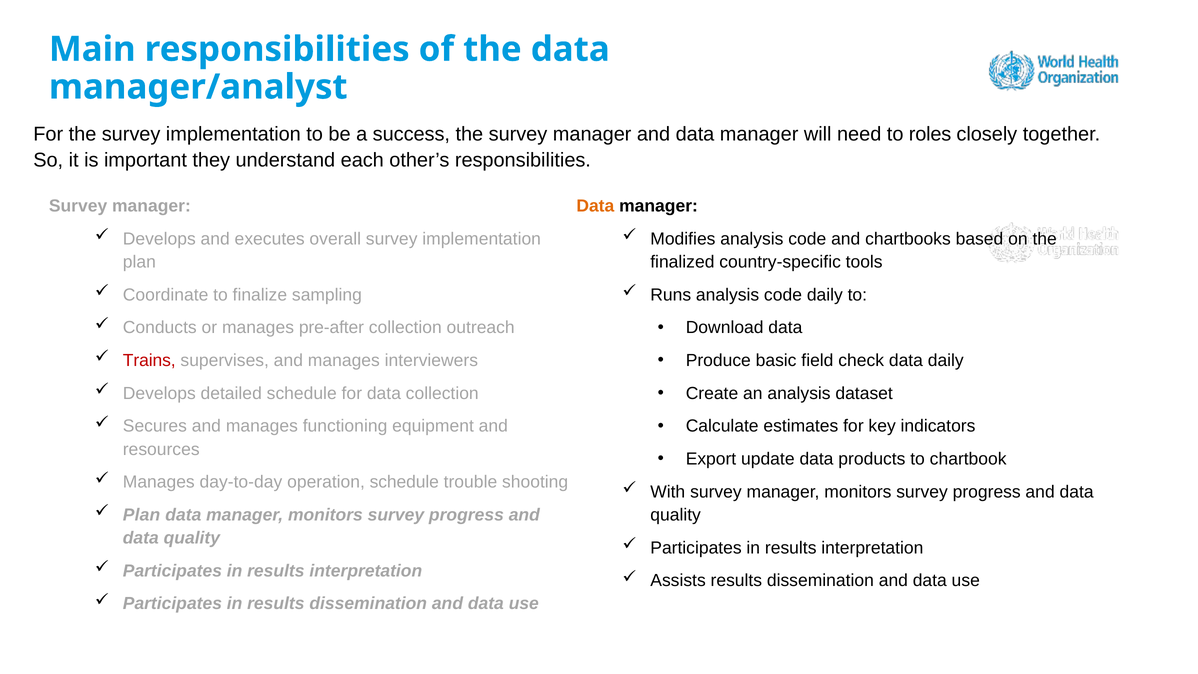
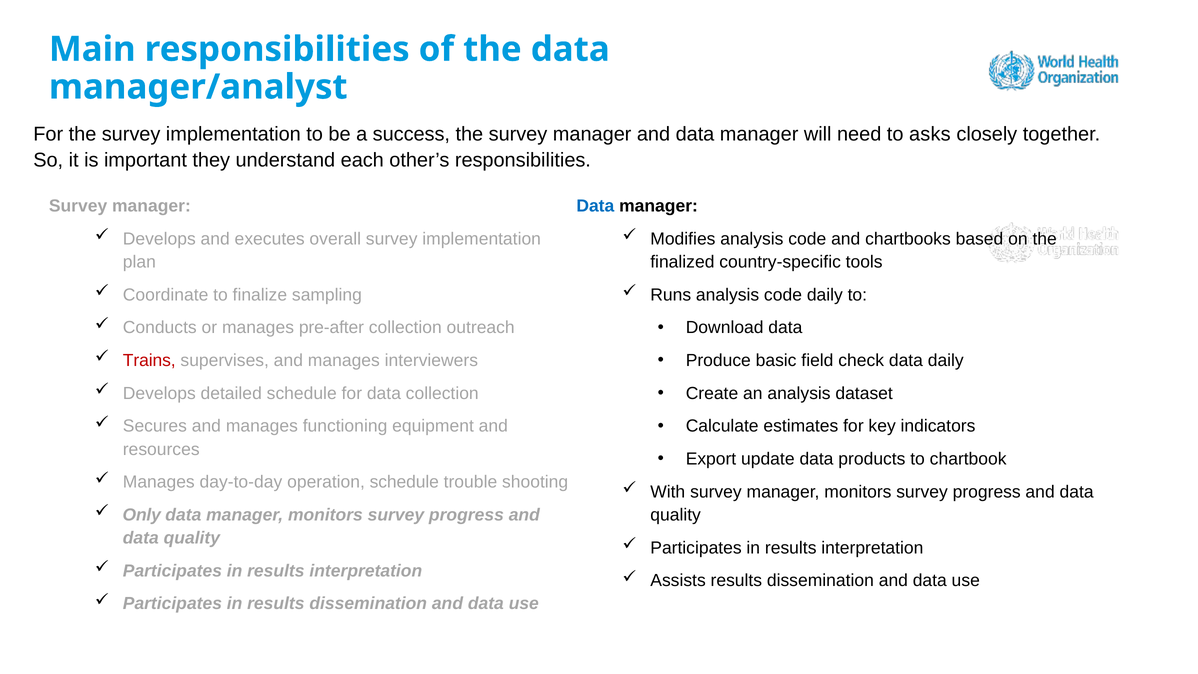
roles: roles -> asks
Data at (595, 206) colour: orange -> blue
Plan at (142, 515): Plan -> Only
